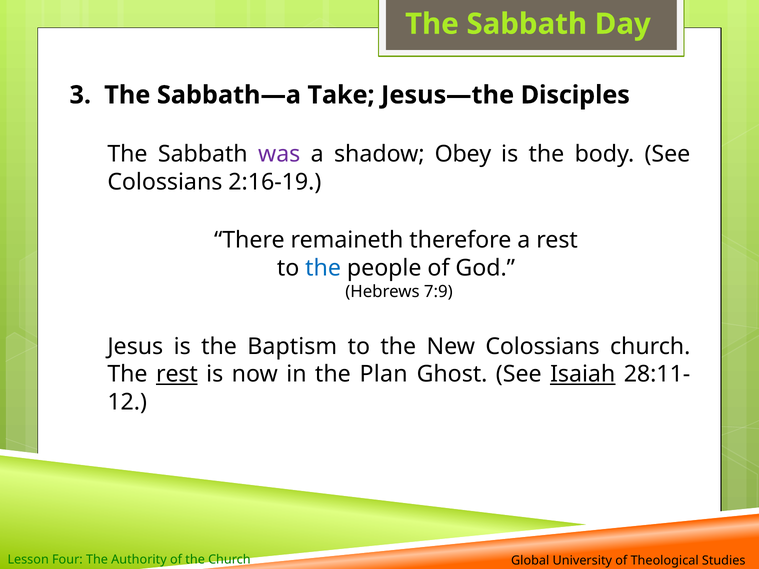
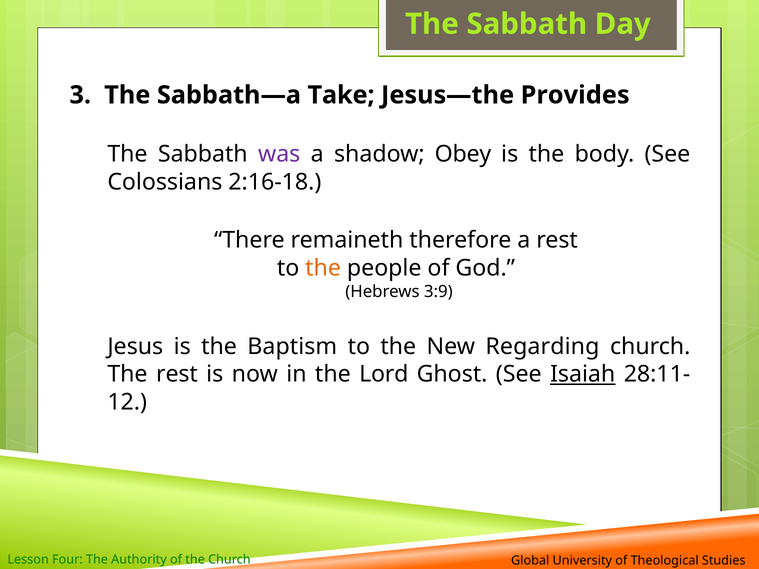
Disciples: Disciples -> Provides
2:16-19: 2:16-19 -> 2:16-18
the at (323, 268) colour: blue -> orange
7:9: 7:9 -> 3:9
New Colossians: Colossians -> Regarding
rest at (177, 374) underline: present -> none
Plan: Plan -> Lord
